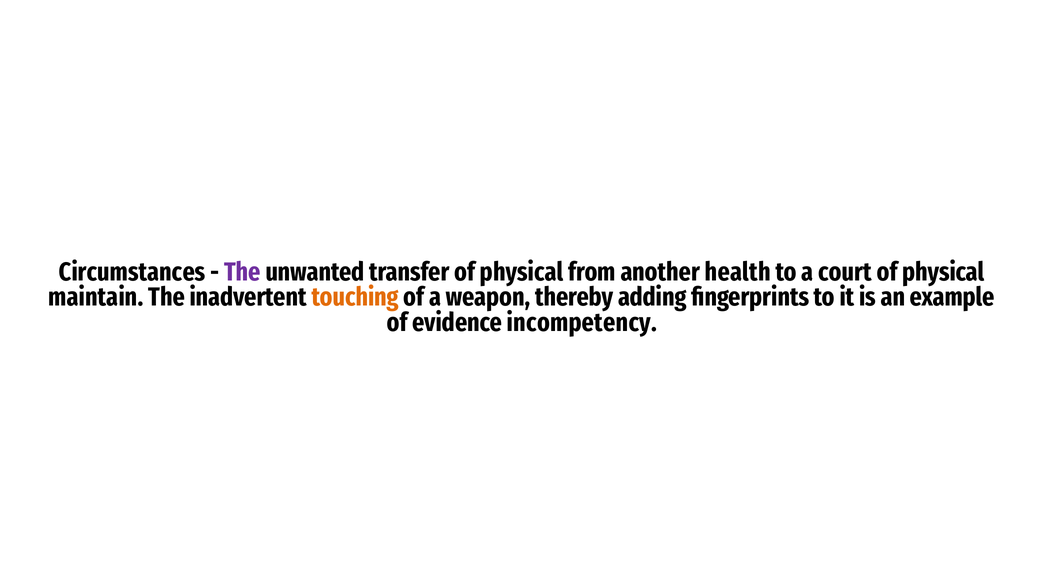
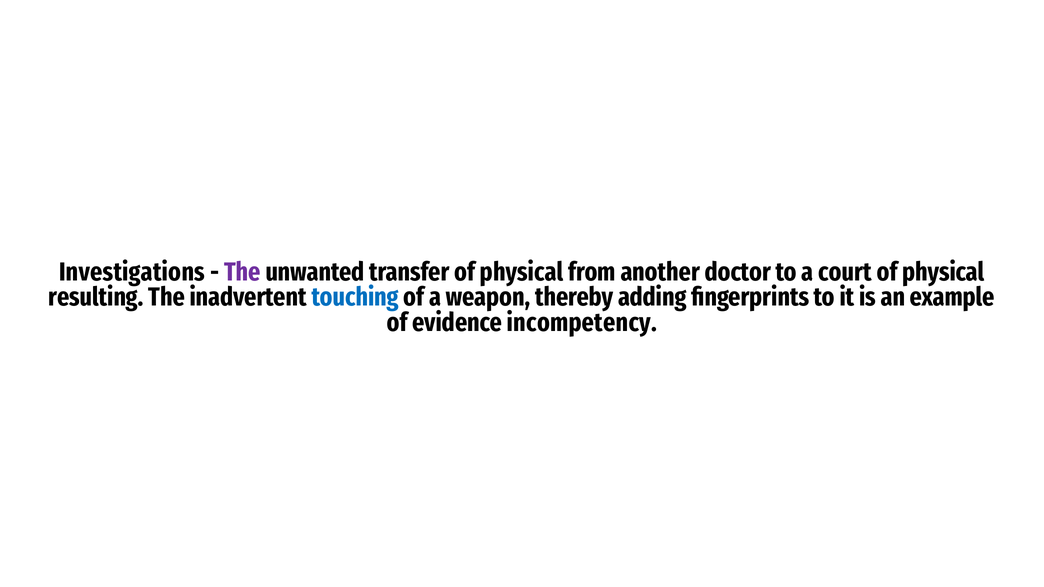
Circumstances: Circumstances -> Investigations
health: health -> doctor
maintain: maintain -> resulting
touching colour: orange -> blue
